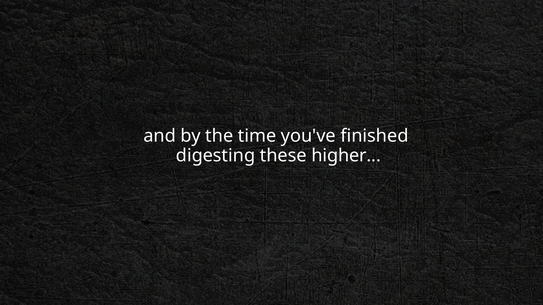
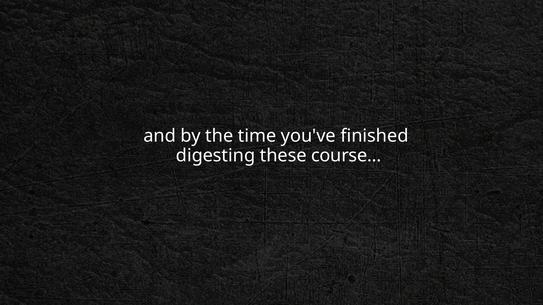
higher: higher -> course
